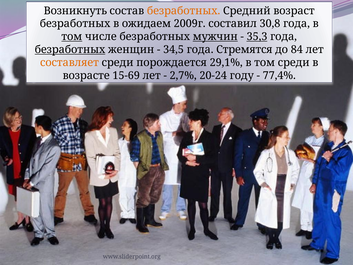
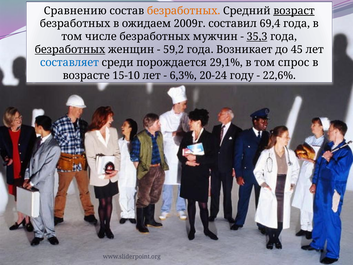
Возникнуть: Возникнуть -> Сравнению
возраст underline: none -> present
30,8: 30,8 -> 69,4
том at (72, 37) underline: present -> none
мужчин underline: present -> none
34,5: 34,5 -> 59,2
Стремятся: Стремятся -> Возникает
84: 84 -> 45
составляет colour: orange -> blue
том среди: среди -> спрос
15-69: 15-69 -> 15-10
2,7%: 2,7% -> 6,3%
77,4%: 77,4% -> 22,6%
